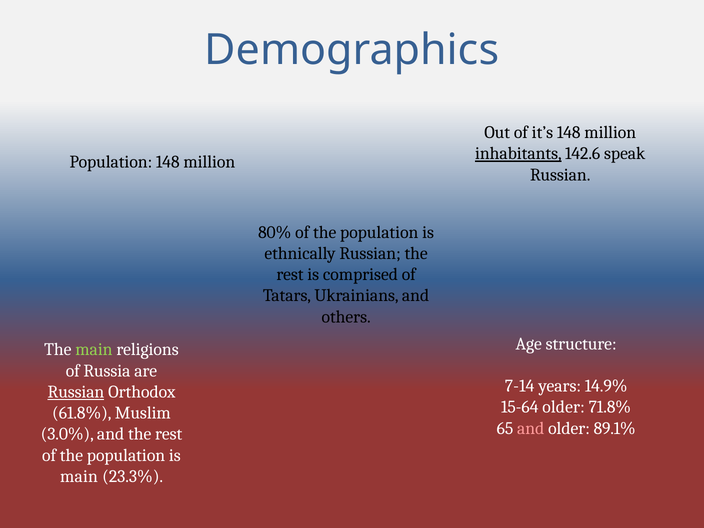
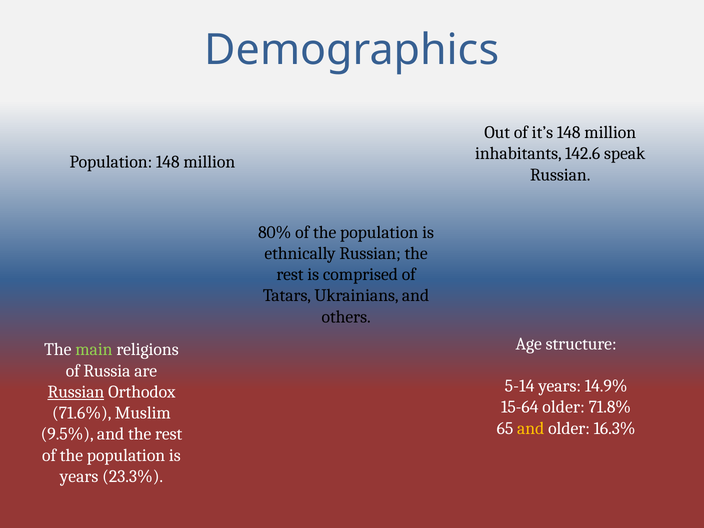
inhabitants underline: present -> none
7-14: 7-14 -> 5-14
61.8%: 61.8% -> 71.6%
and at (531, 428) colour: pink -> yellow
89.1%: 89.1% -> 16.3%
3.0%: 3.0% -> 9.5%
main at (79, 476): main -> years
